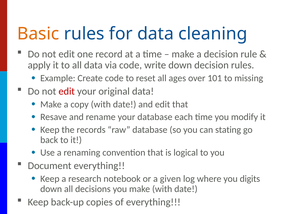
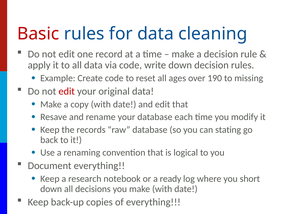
Basic colour: orange -> red
101: 101 -> 190
given: given -> ready
digits: digits -> short
